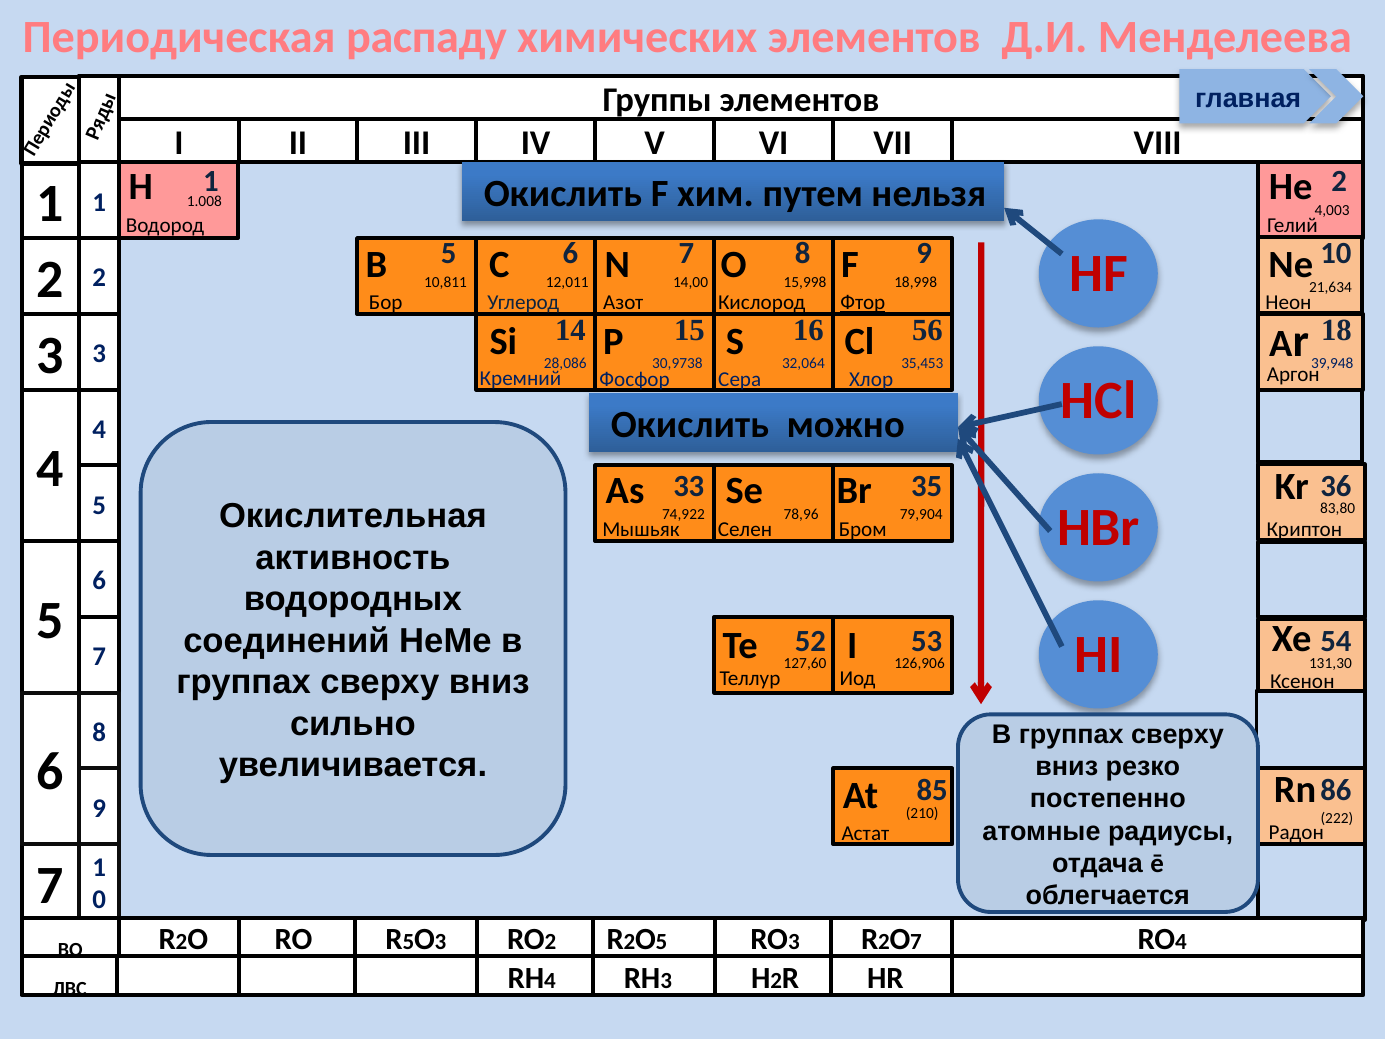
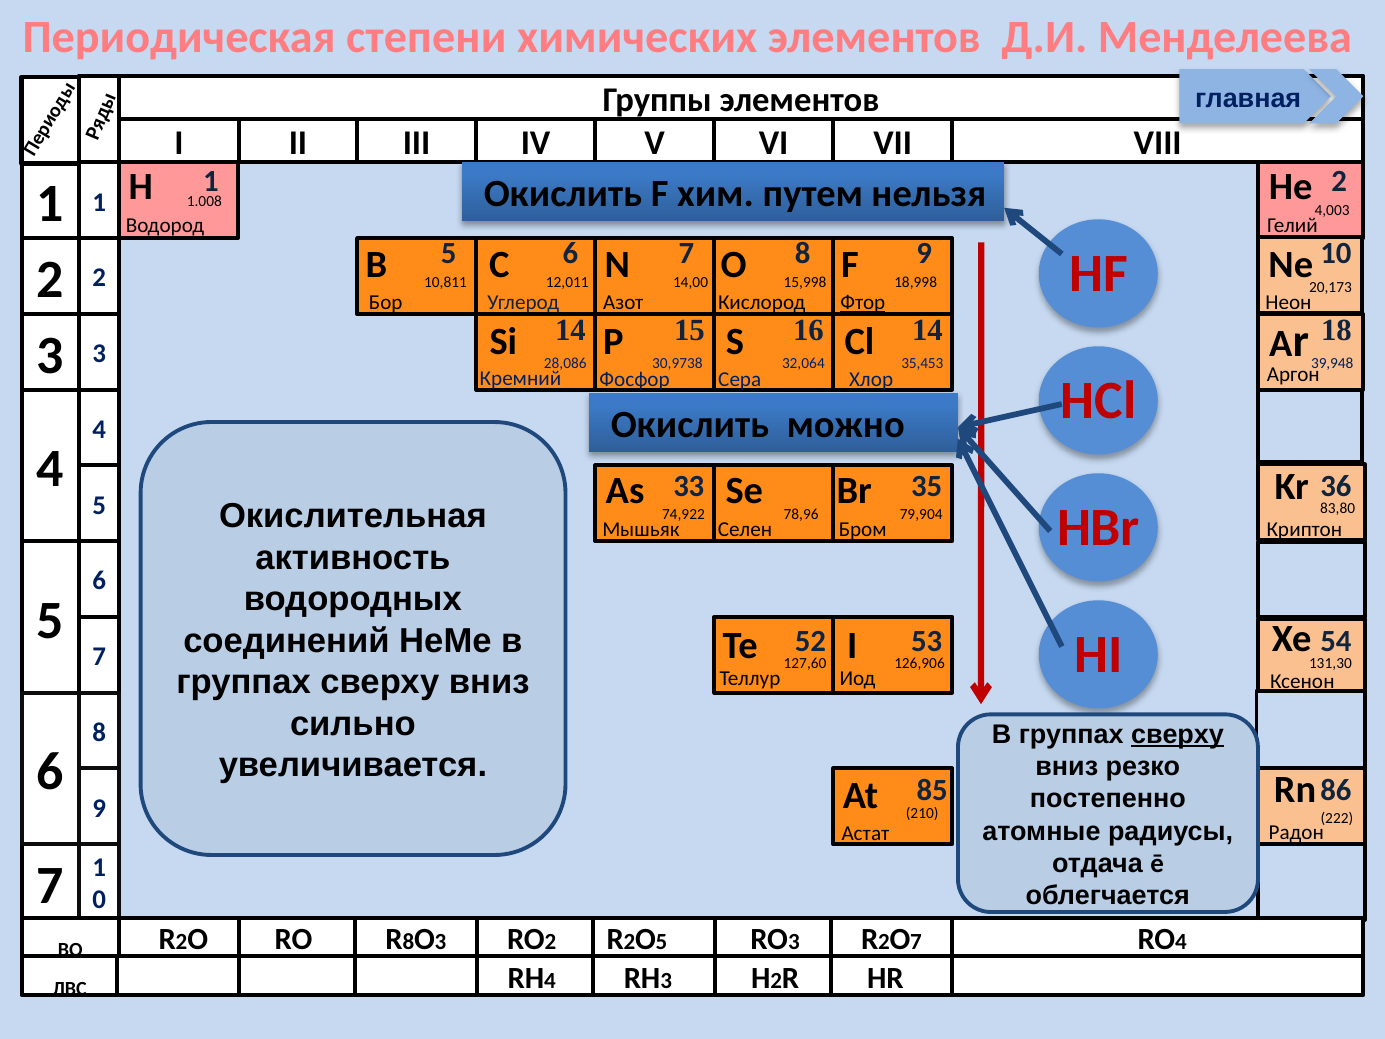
распаду: распаду -> степени
21,634: 21,634 -> 20,173
Cl 56: 56 -> 14
сверху at (1177, 734) underline: none -> present
5 at (408, 942): 5 -> 8
